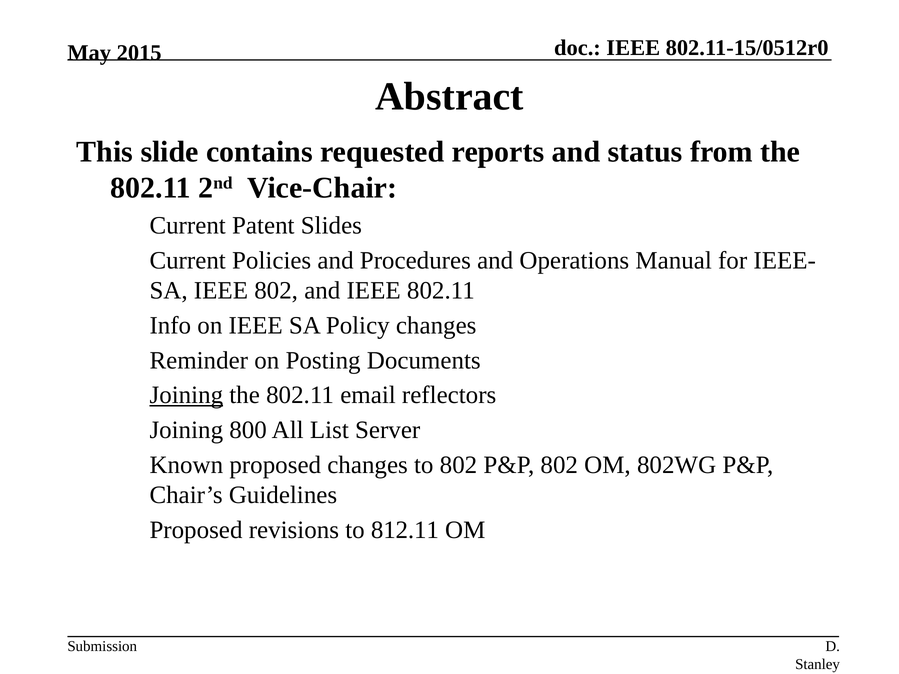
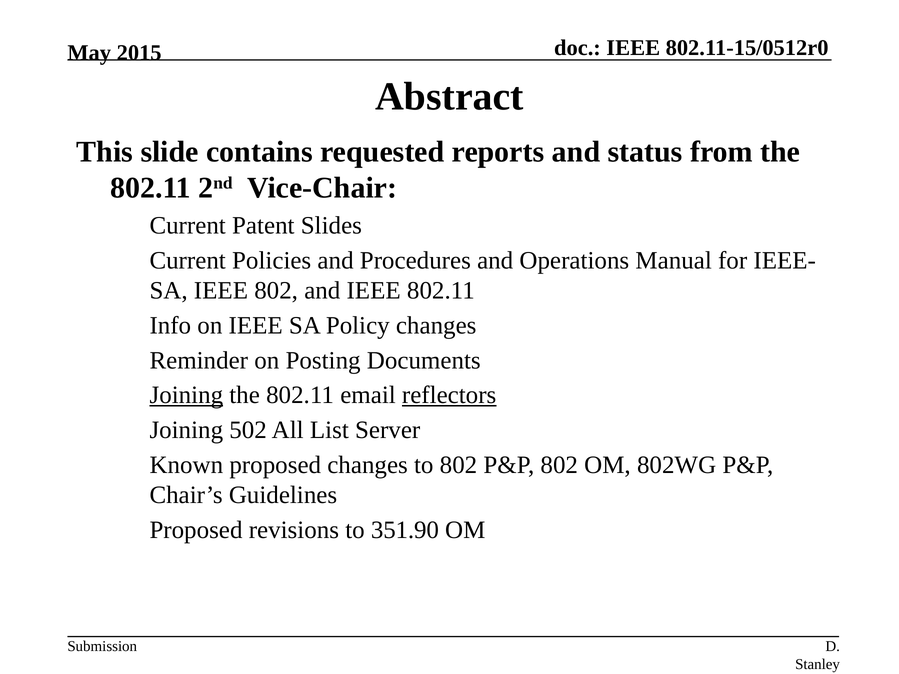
reflectors underline: none -> present
800: 800 -> 502
812.11: 812.11 -> 351.90
